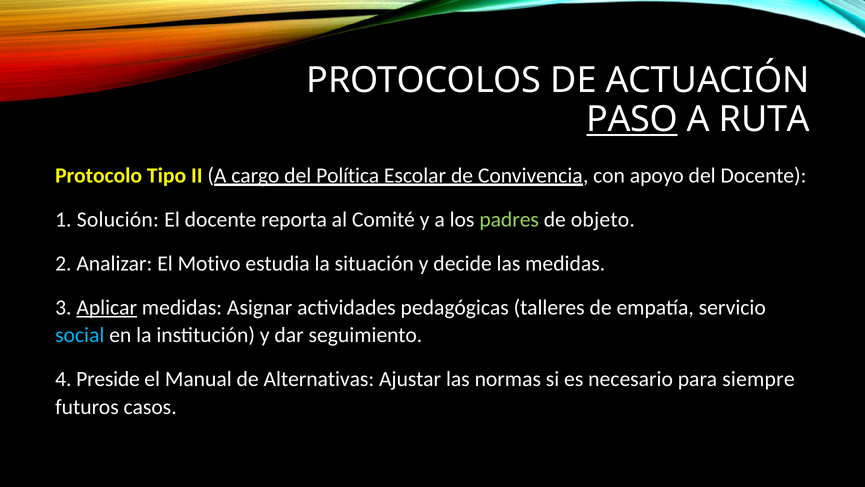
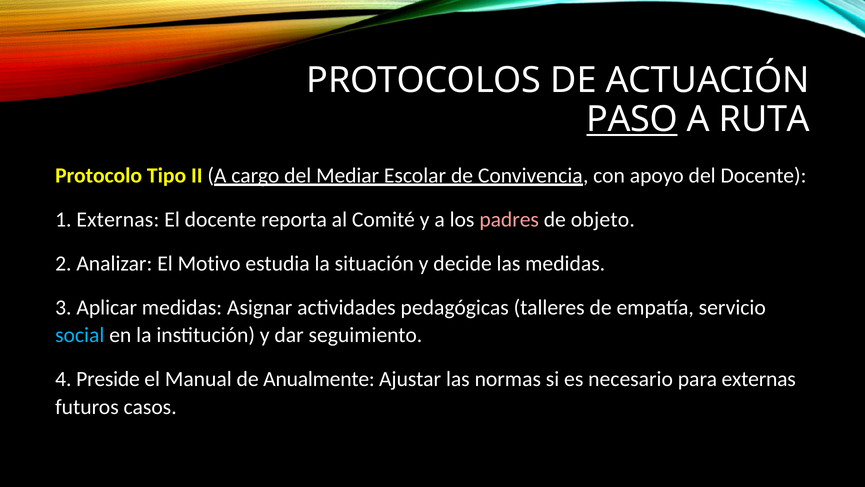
Política: Política -> Mediar
1 Solución: Solución -> Externas
padres colour: light green -> pink
Aplicar underline: present -> none
Alternativas: Alternativas -> Anualmente
para siempre: siempre -> externas
